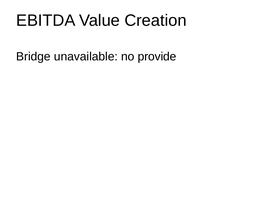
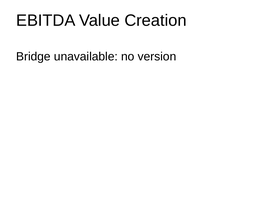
provide: provide -> version
